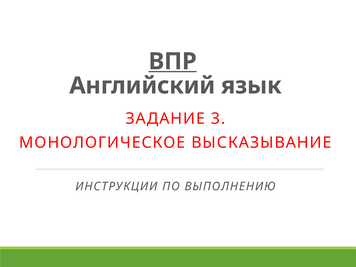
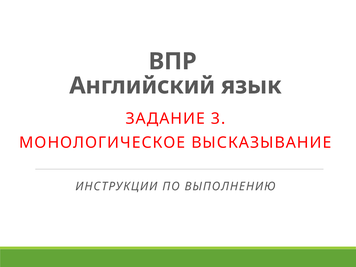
ВПР underline: present -> none
